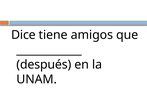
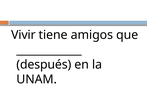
Dice: Dice -> Vivir
